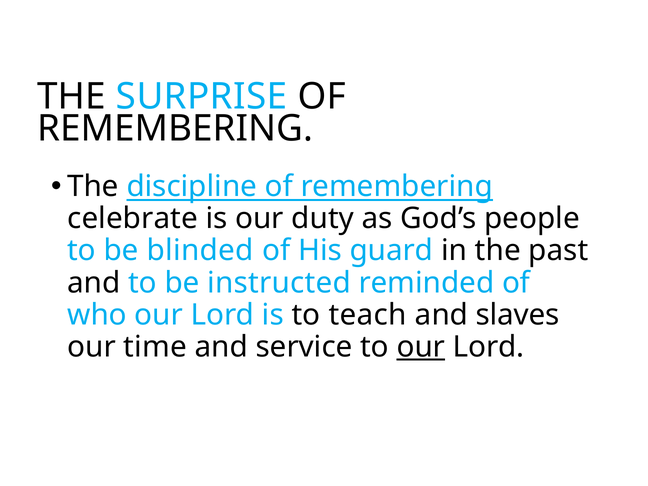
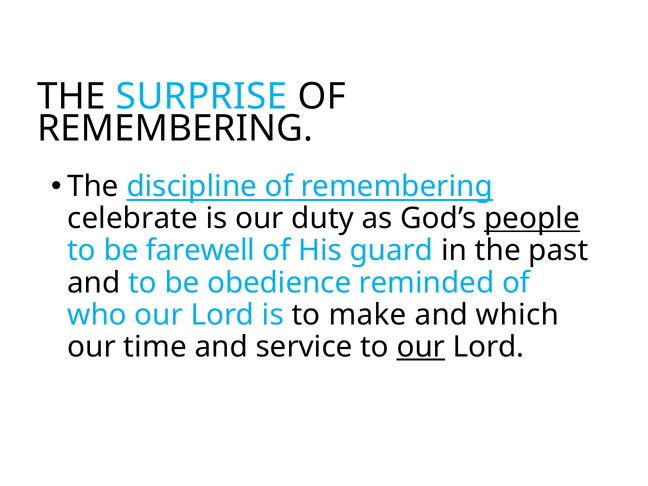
people underline: none -> present
blinded: blinded -> farewell
instructed: instructed -> obedience
teach: teach -> make
slaves: slaves -> which
